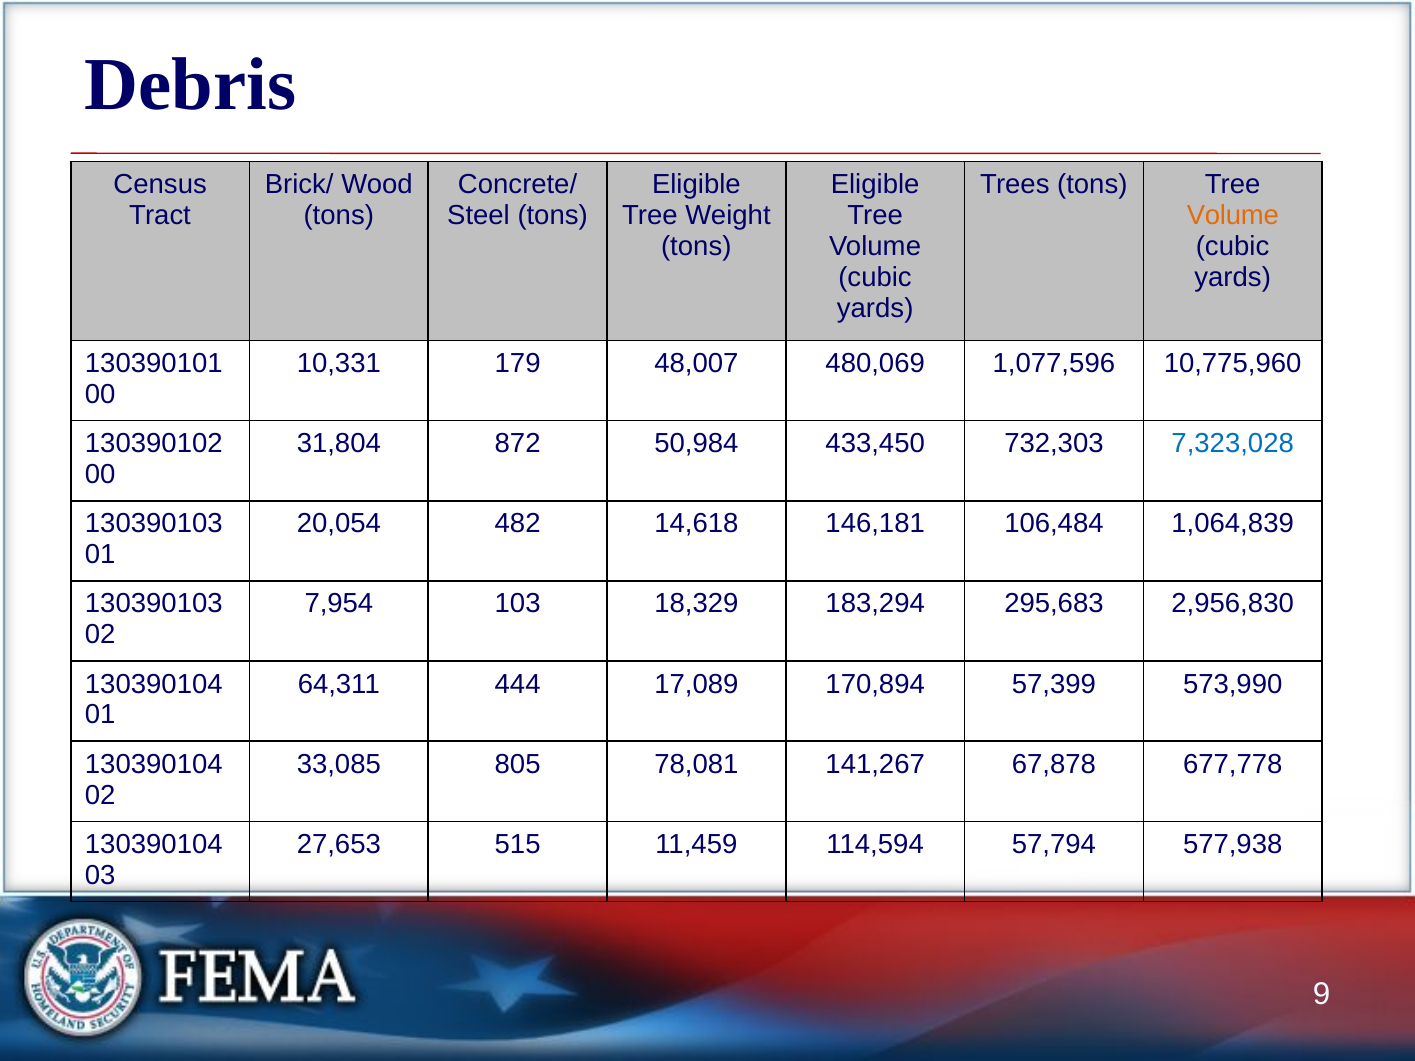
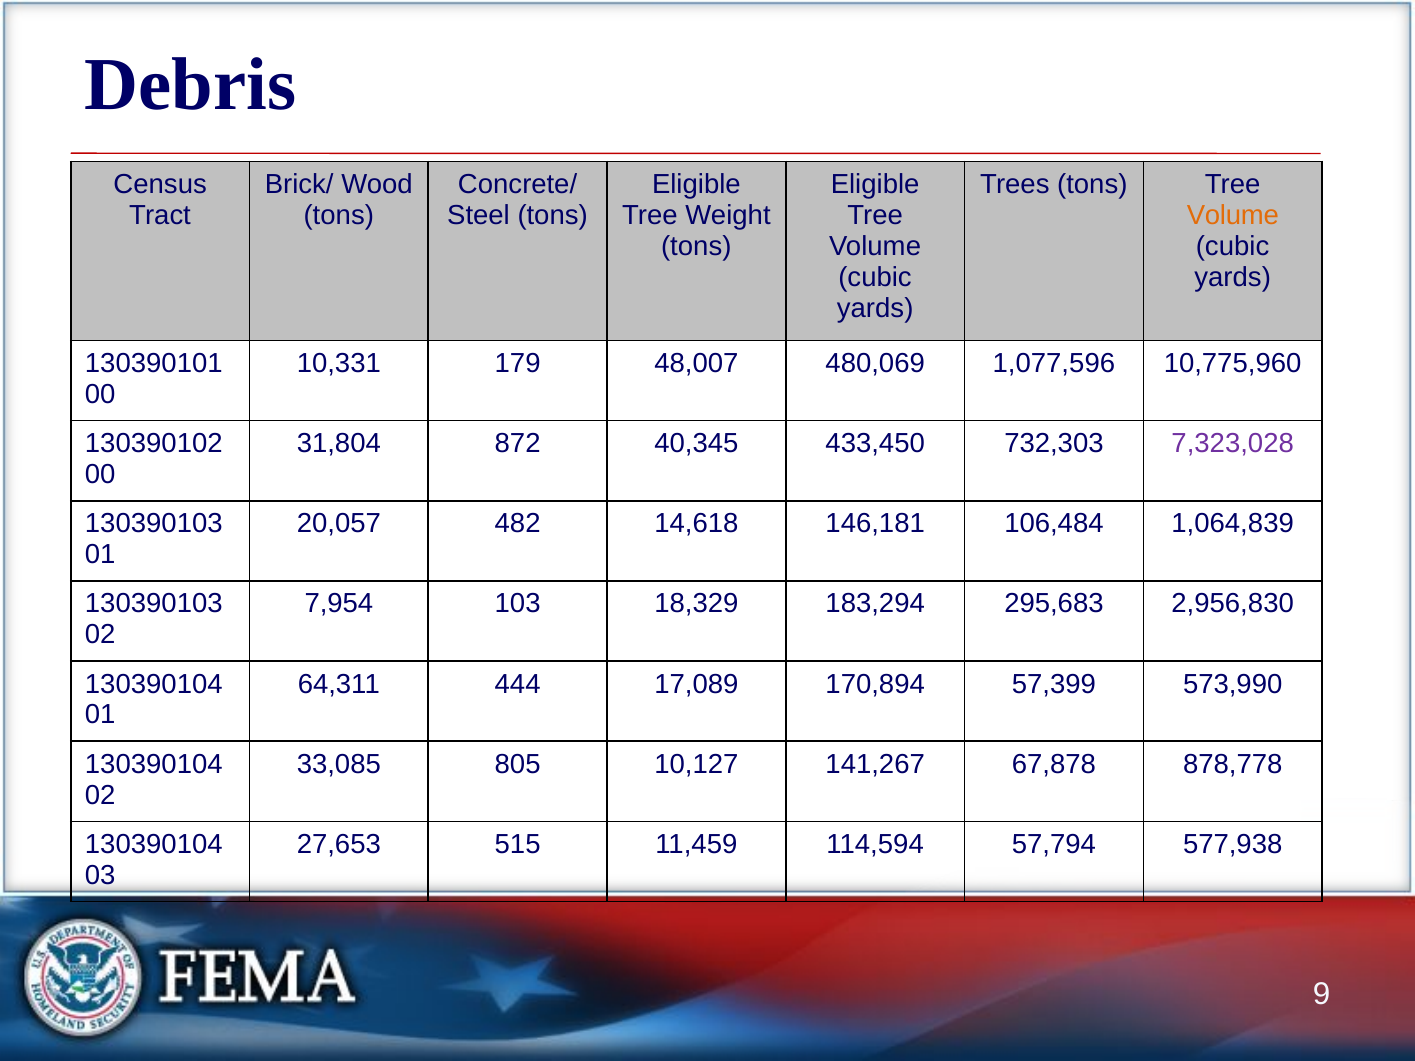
50,984: 50,984 -> 40,345
7,323,028 colour: blue -> purple
20,054: 20,054 -> 20,057
78,081: 78,081 -> 10,127
677,778: 677,778 -> 878,778
